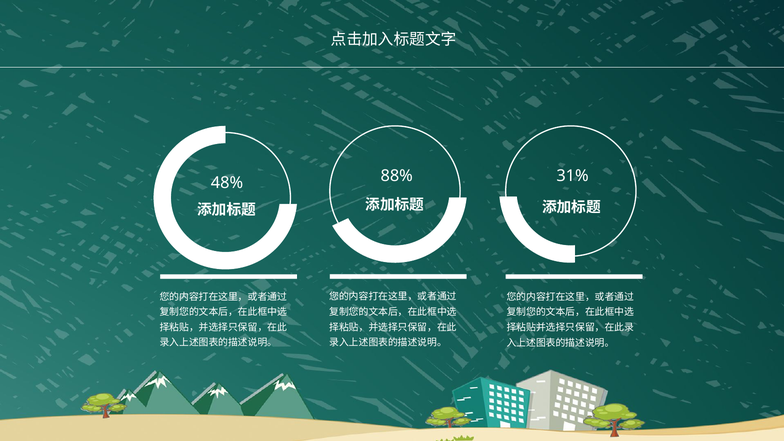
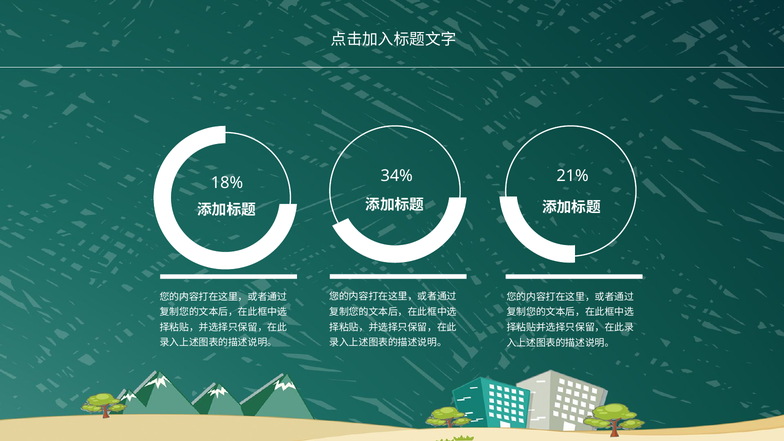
88%: 88% -> 34%
31%: 31% -> 21%
48%: 48% -> 18%
